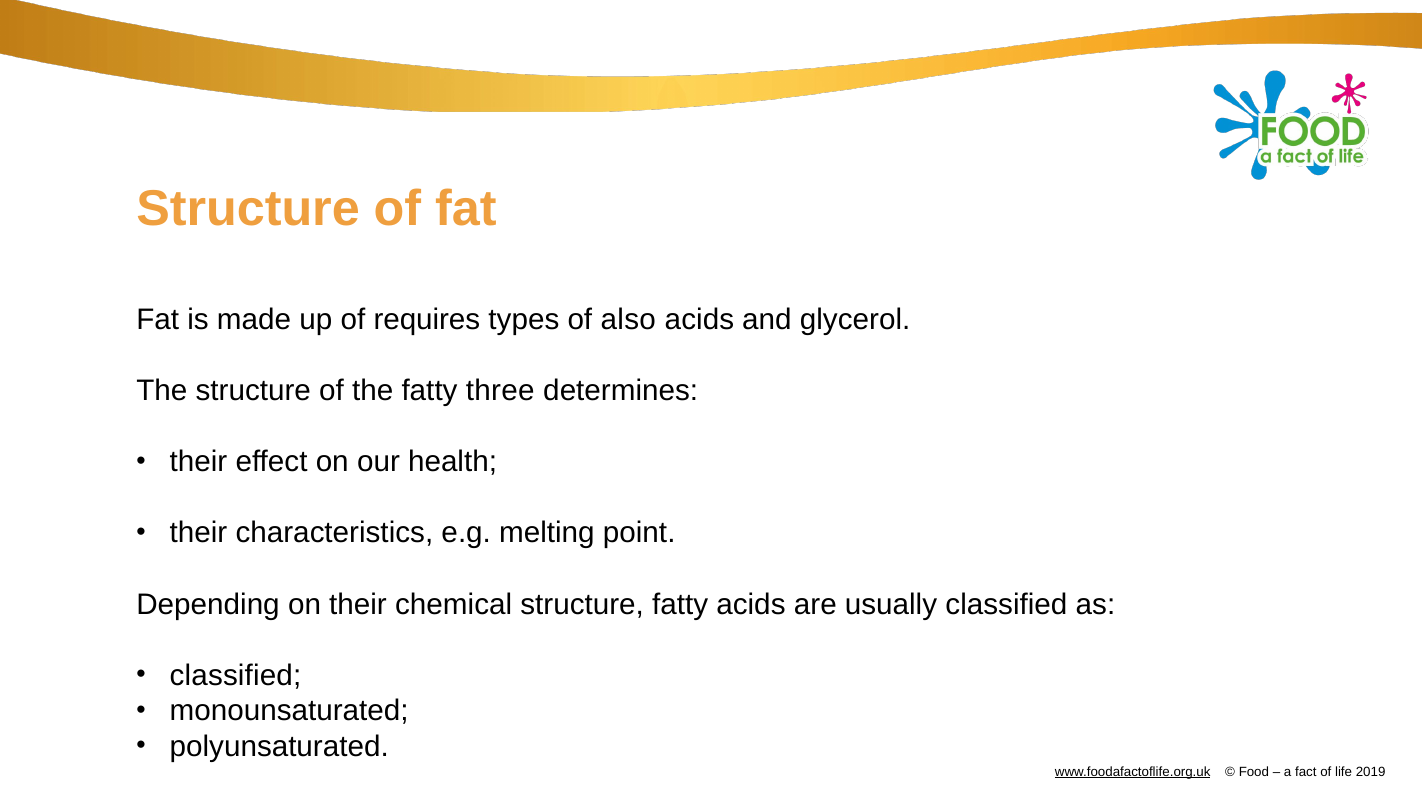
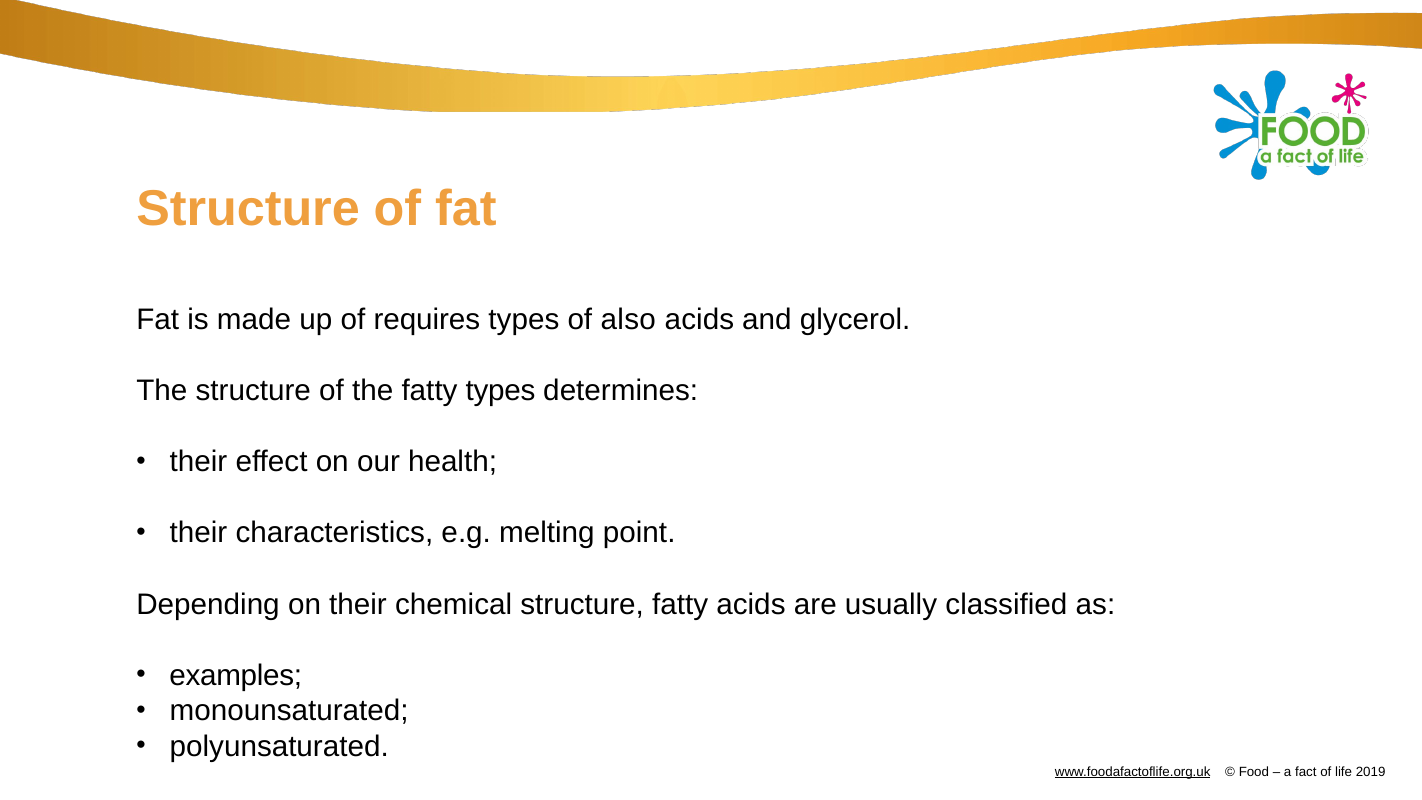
fatty three: three -> types
classified at (236, 675): classified -> examples
